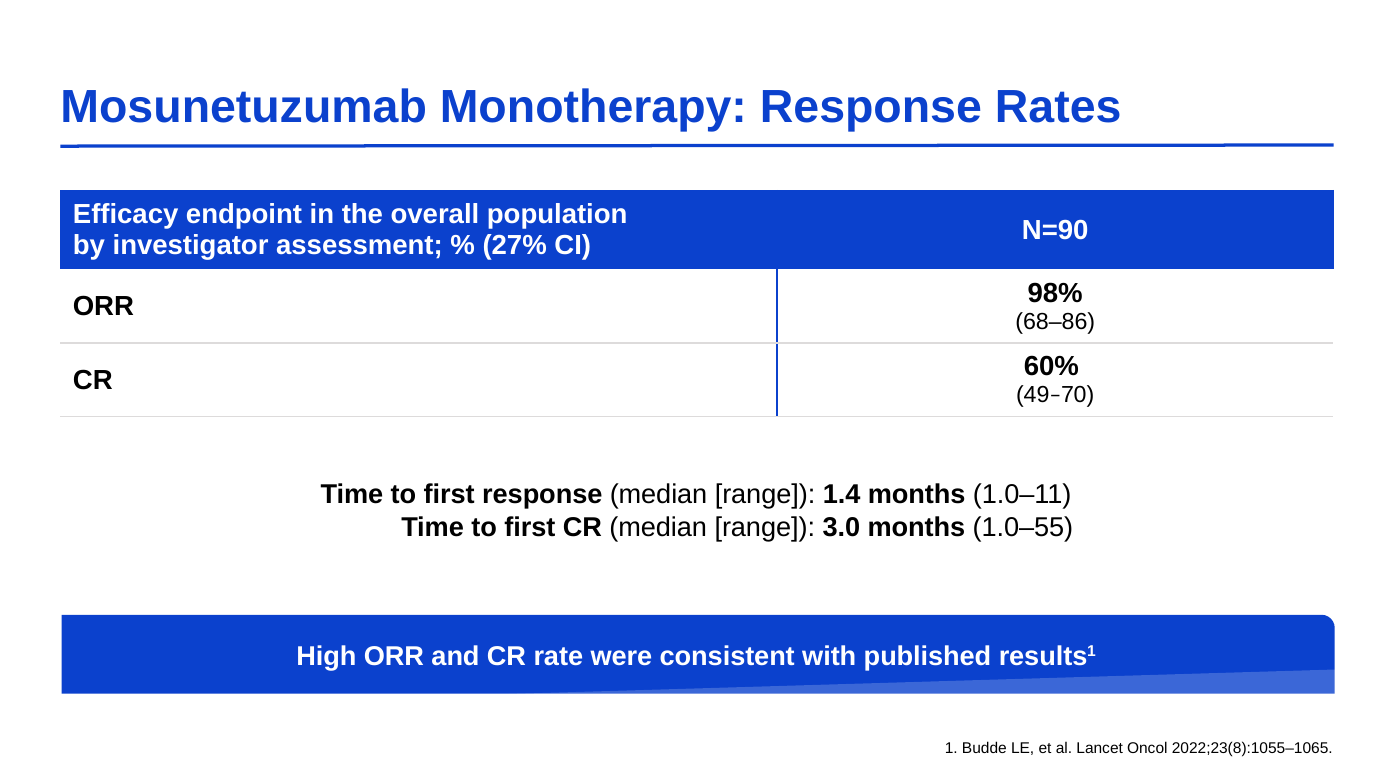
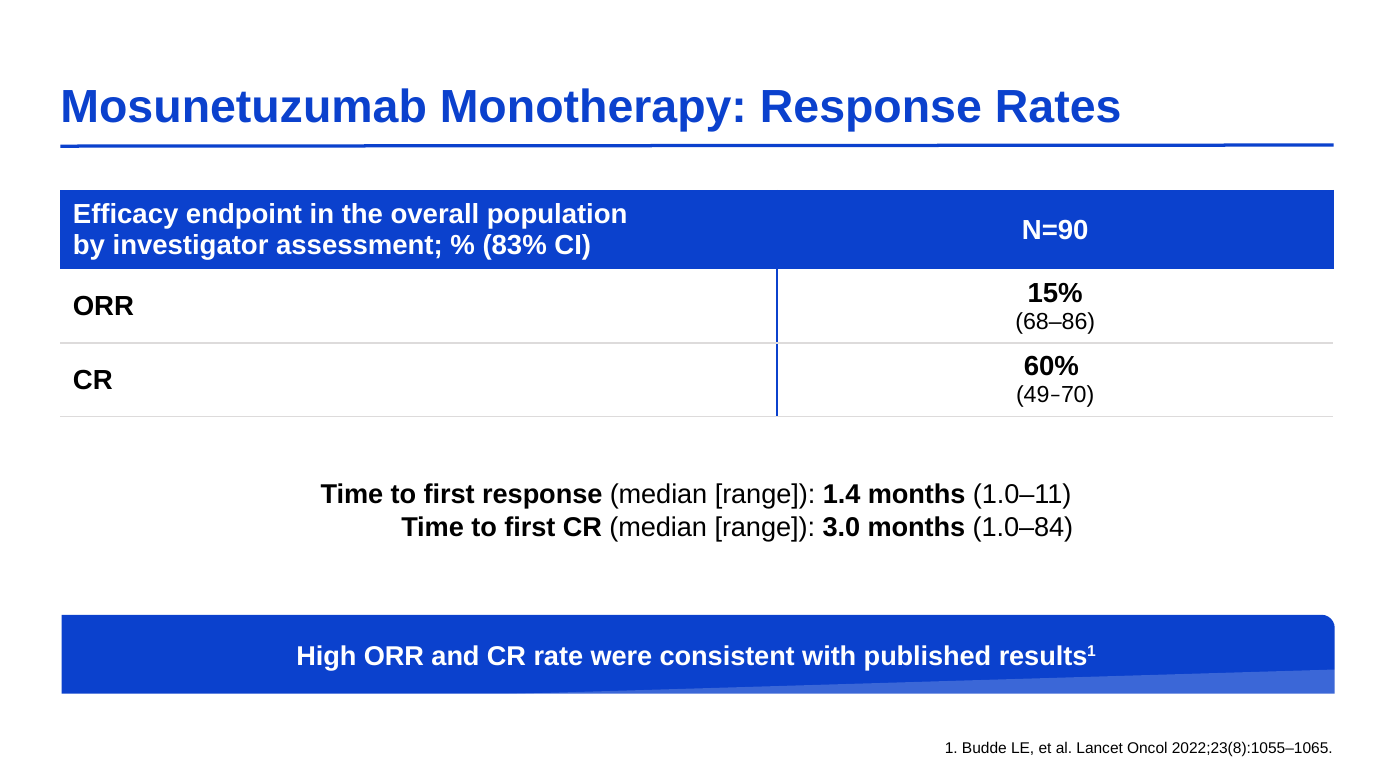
27%: 27% -> 83%
98%: 98% -> 15%
1.0‒55: 1.0‒55 -> 1.0‒84
